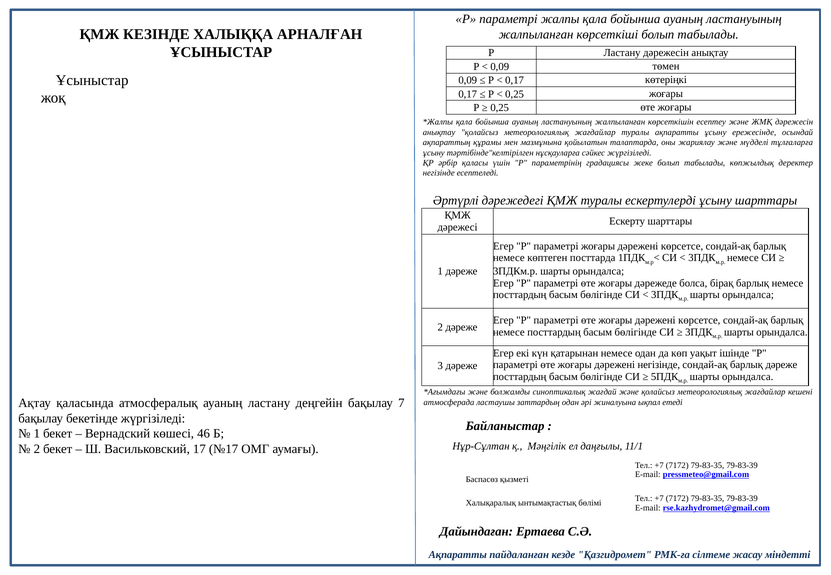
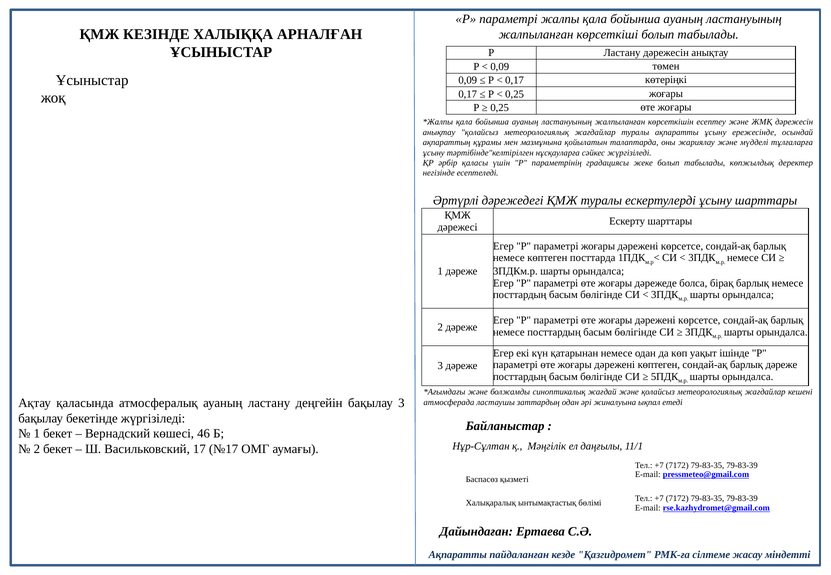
дәрежені негізінде: негізінде -> көптеген
бақылау 7: 7 -> 3
